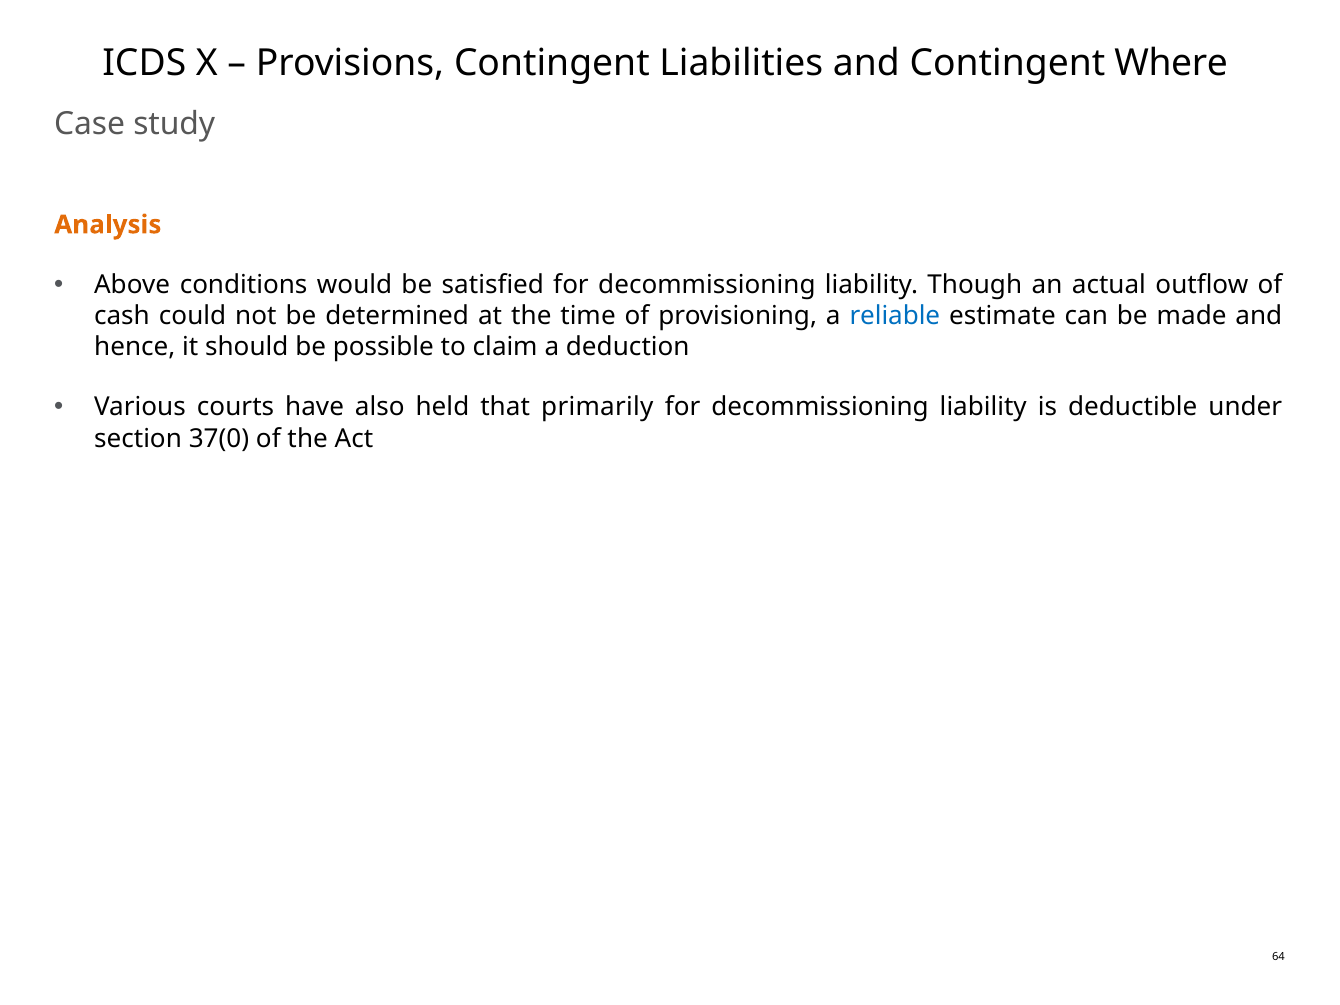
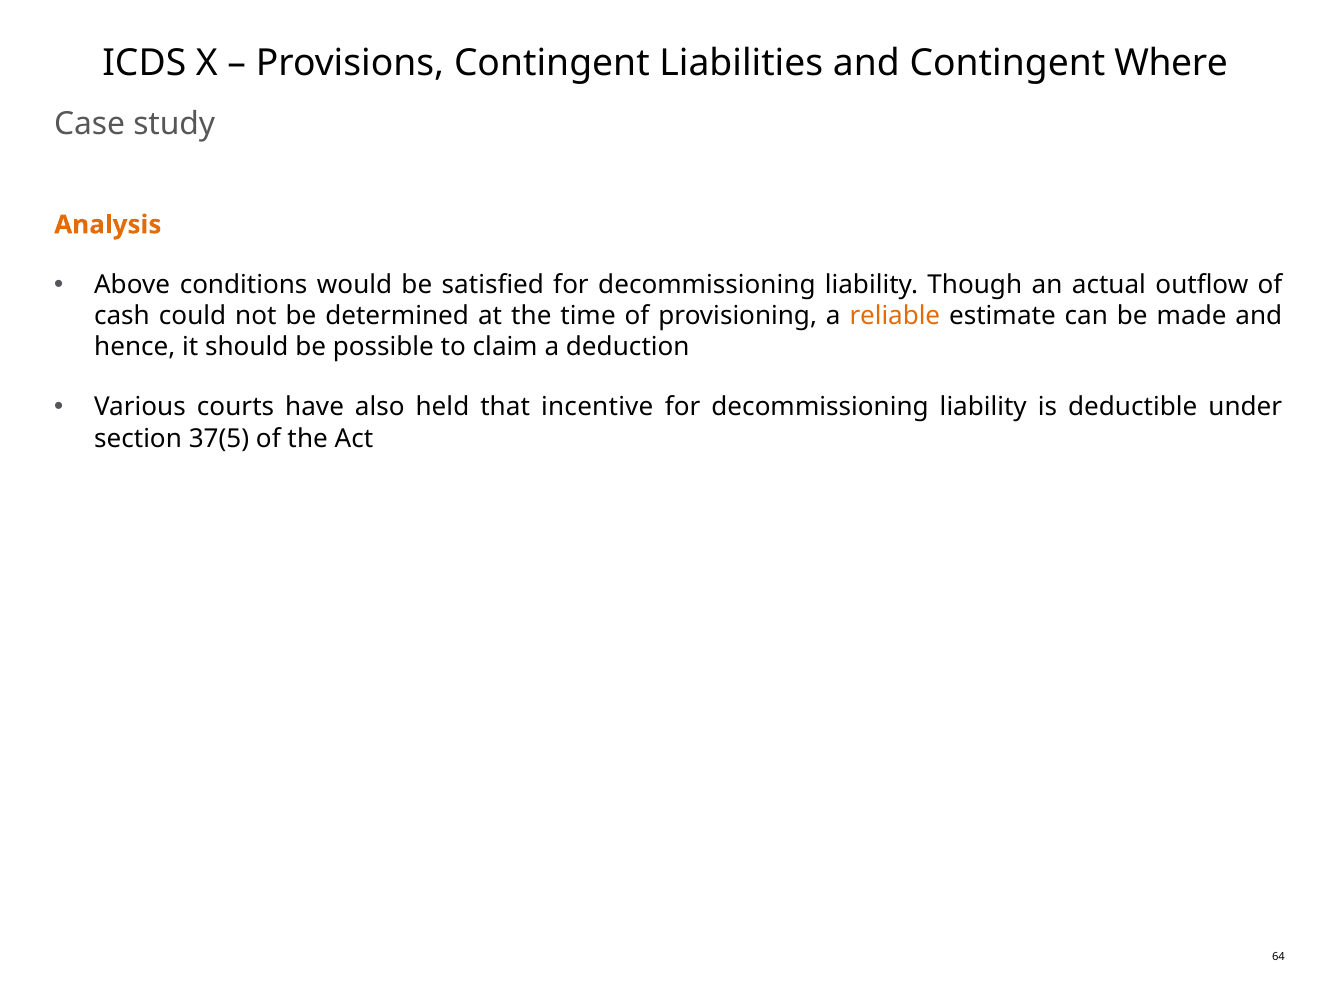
reliable colour: blue -> orange
primarily: primarily -> incentive
37(0: 37(0 -> 37(5
